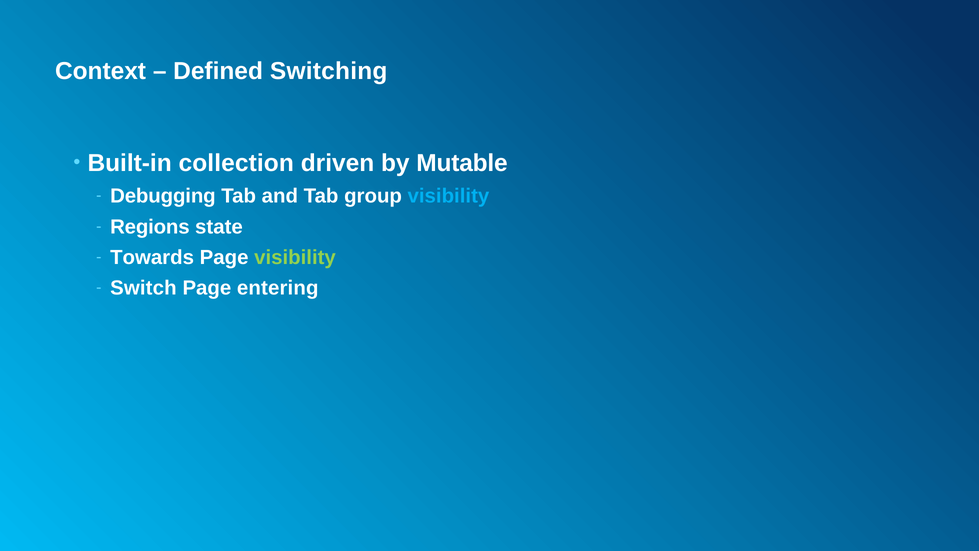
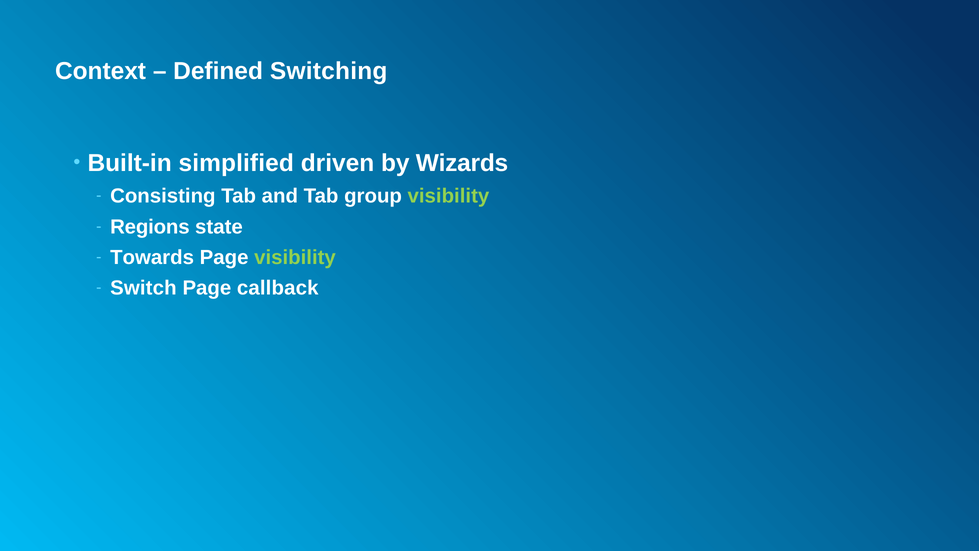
collection: collection -> simplified
Mutable: Mutable -> Wizards
Debugging: Debugging -> Consisting
visibility at (448, 196) colour: light blue -> light green
entering: entering -> callback
